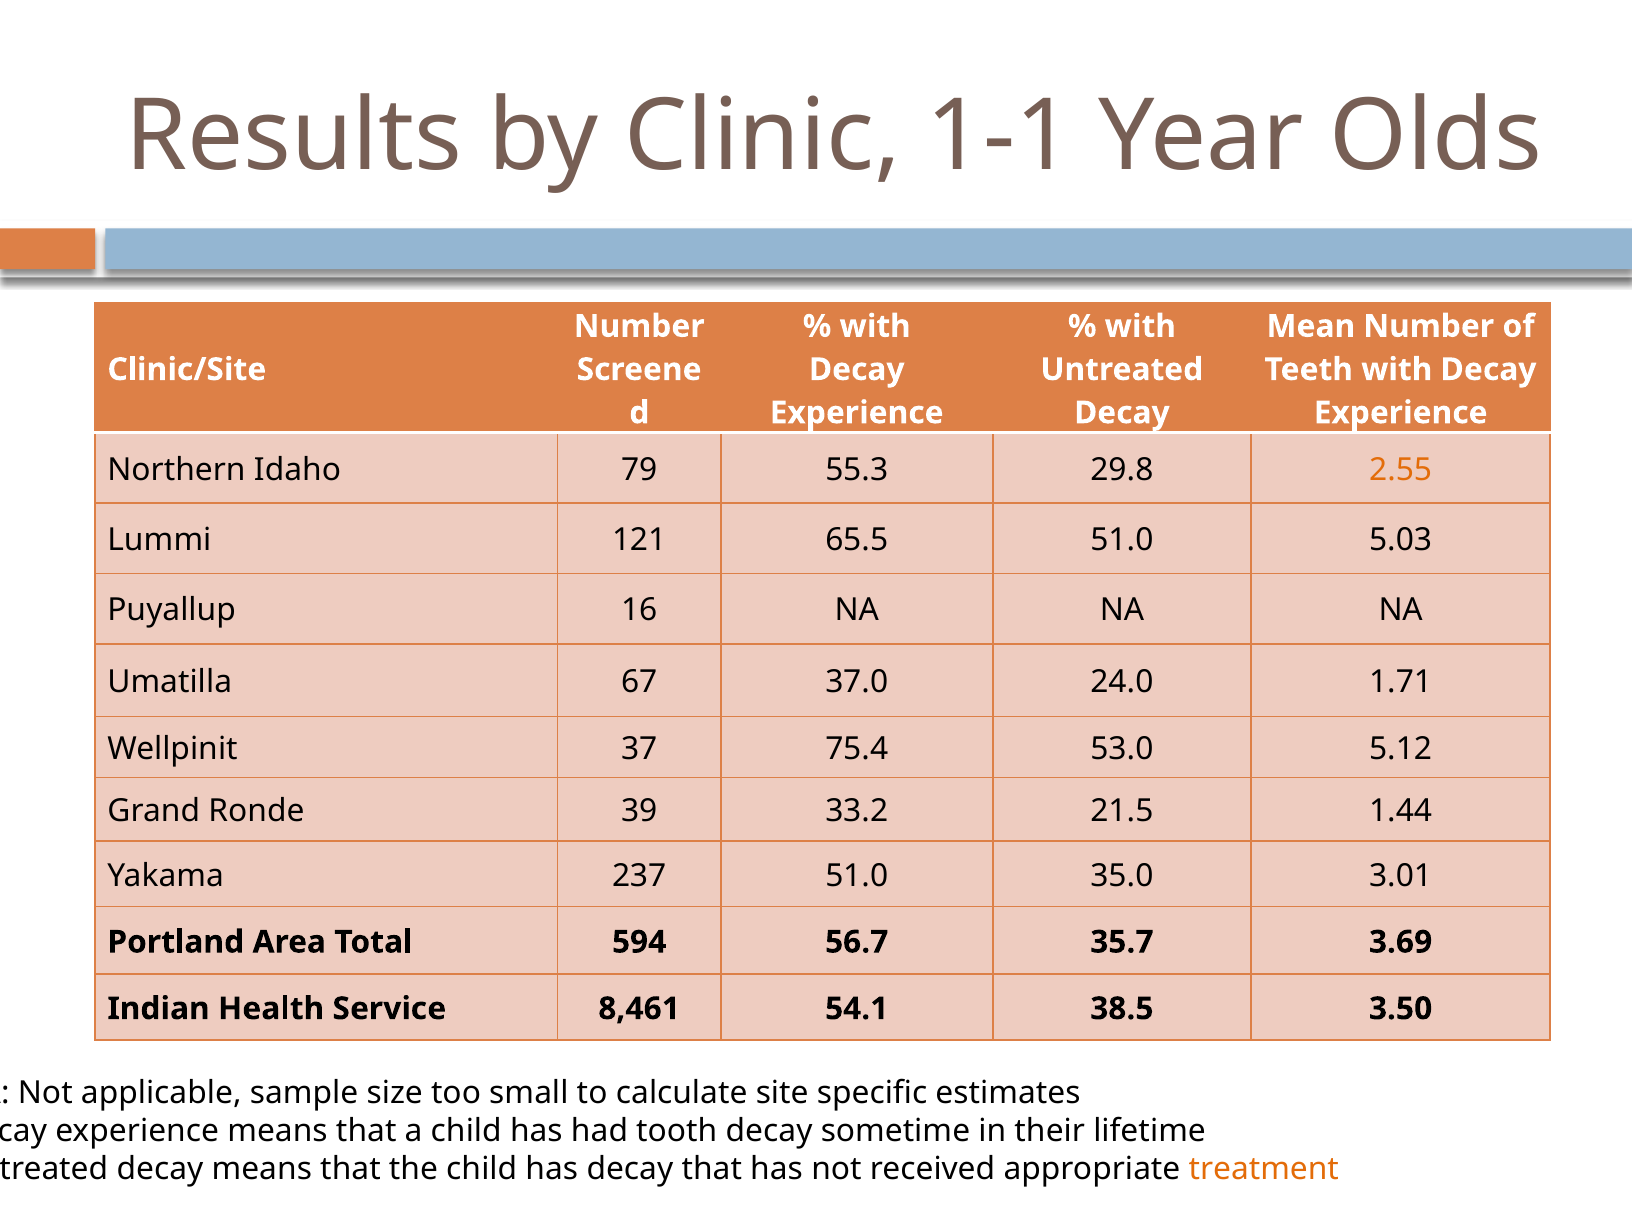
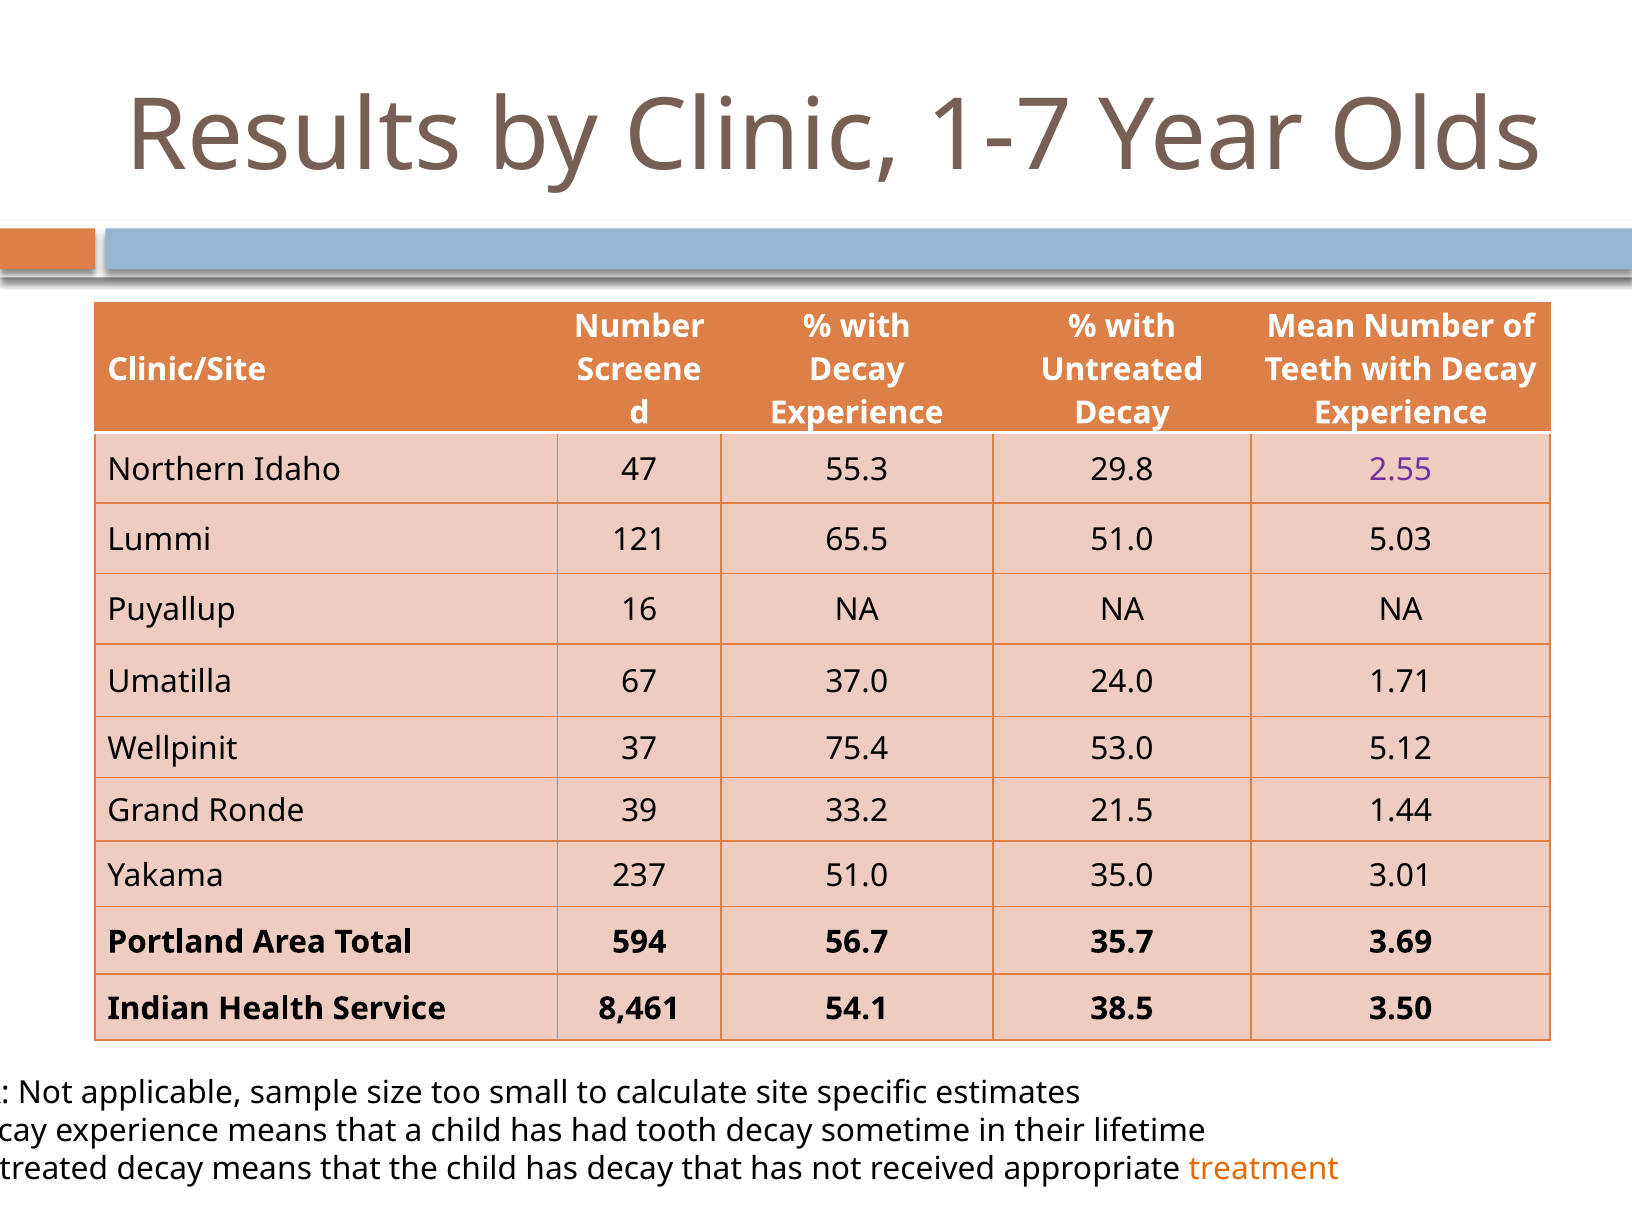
1-1: 1-1 -> 1-7
79: 79 -> 47
2.55 colour: orange -> purple
